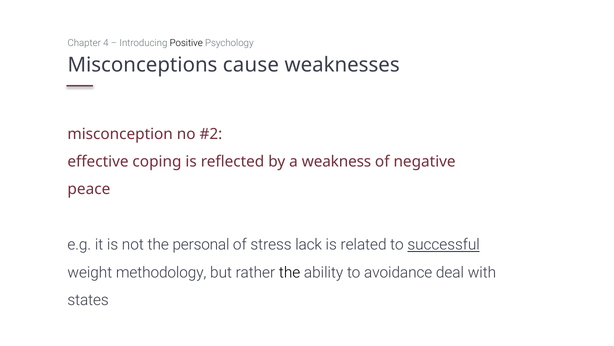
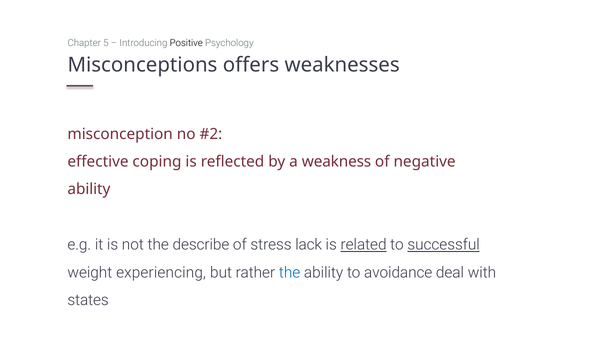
4: 4 -> 5
cause: cause -> offers
peace at (89, 189): peace -> ability
personal: personal -> describe
related underline: none -> present
methodology: methodology -> experiencing
the at (290, 272) colour: black -> blue
